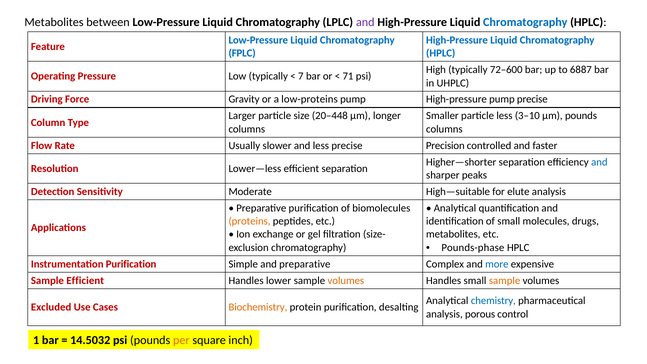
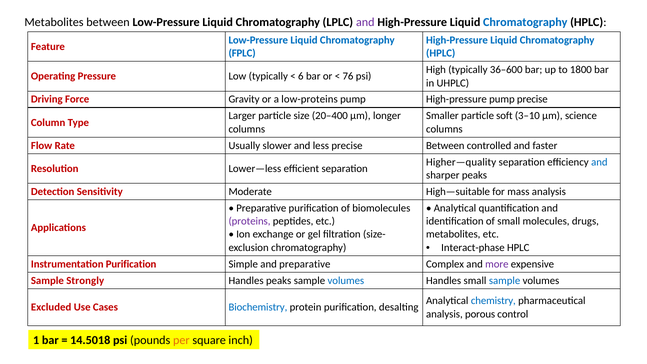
72–600: 72–600 -> 36–600
6887: 6887 -> 1800
7: 7 -> 6
71: 71 -> 76
20–448: 20–448 -> 20–400
particle less: less -> soft
µm pounds: pounds -> science
precise Precision: Precision -> Between
Higher—shorter: Higher—shorter -> Higher—quality
elute: elute -> mass
proteins colour: orange -> purple
Pounds-phase: Pounds-phase -> Interact-phase
more colour: blue -> purple
Sample Efficient: Efficient -> Strongly
Handles lower: lower -> peaks
volumes at (346, 280) colour: orange -> blue
sample at (505, 280) colour: orange -> blue
Biochemistry colour: orange -> blue
14.5032: 14.5032 -> 14.5018
